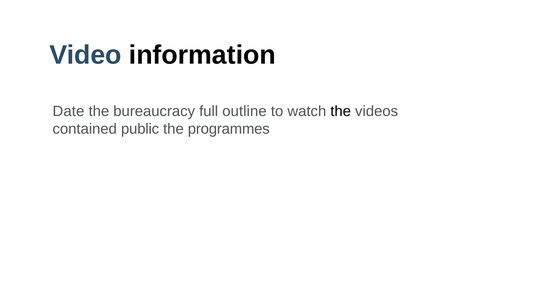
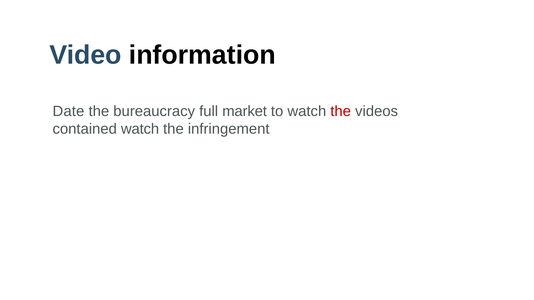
outline: outline -> market
the at (341, 111) colour: black -> red
contained public: public -> watch
programmes: programmes -> infringement
